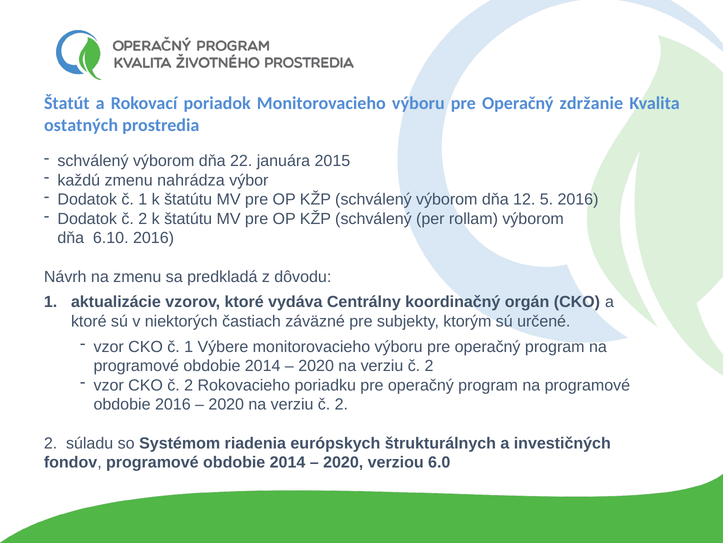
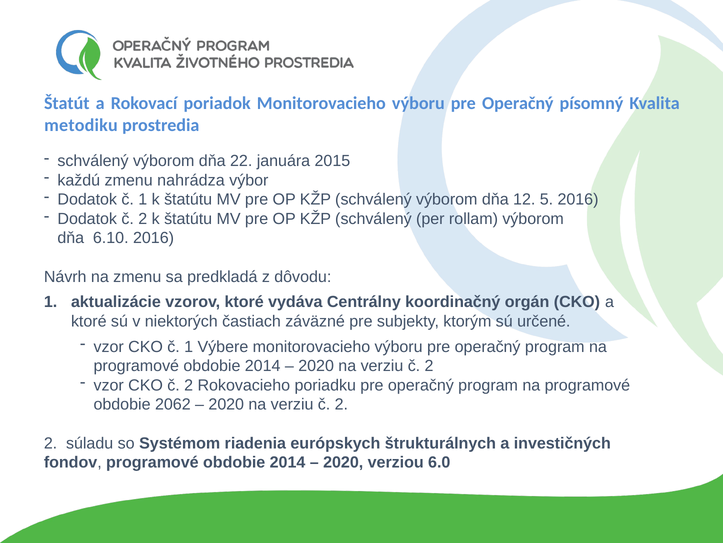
zdržanie: zdržanie -> písomný
ostatných: ostatných -> metodiku
obdobie 2016: 2016 -> 2062
